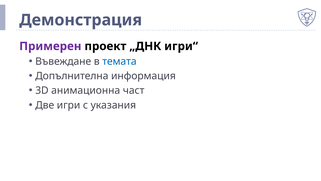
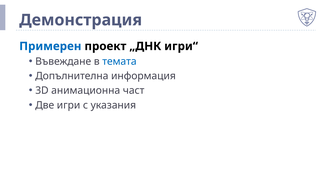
Примерен colour: purple -> blue
